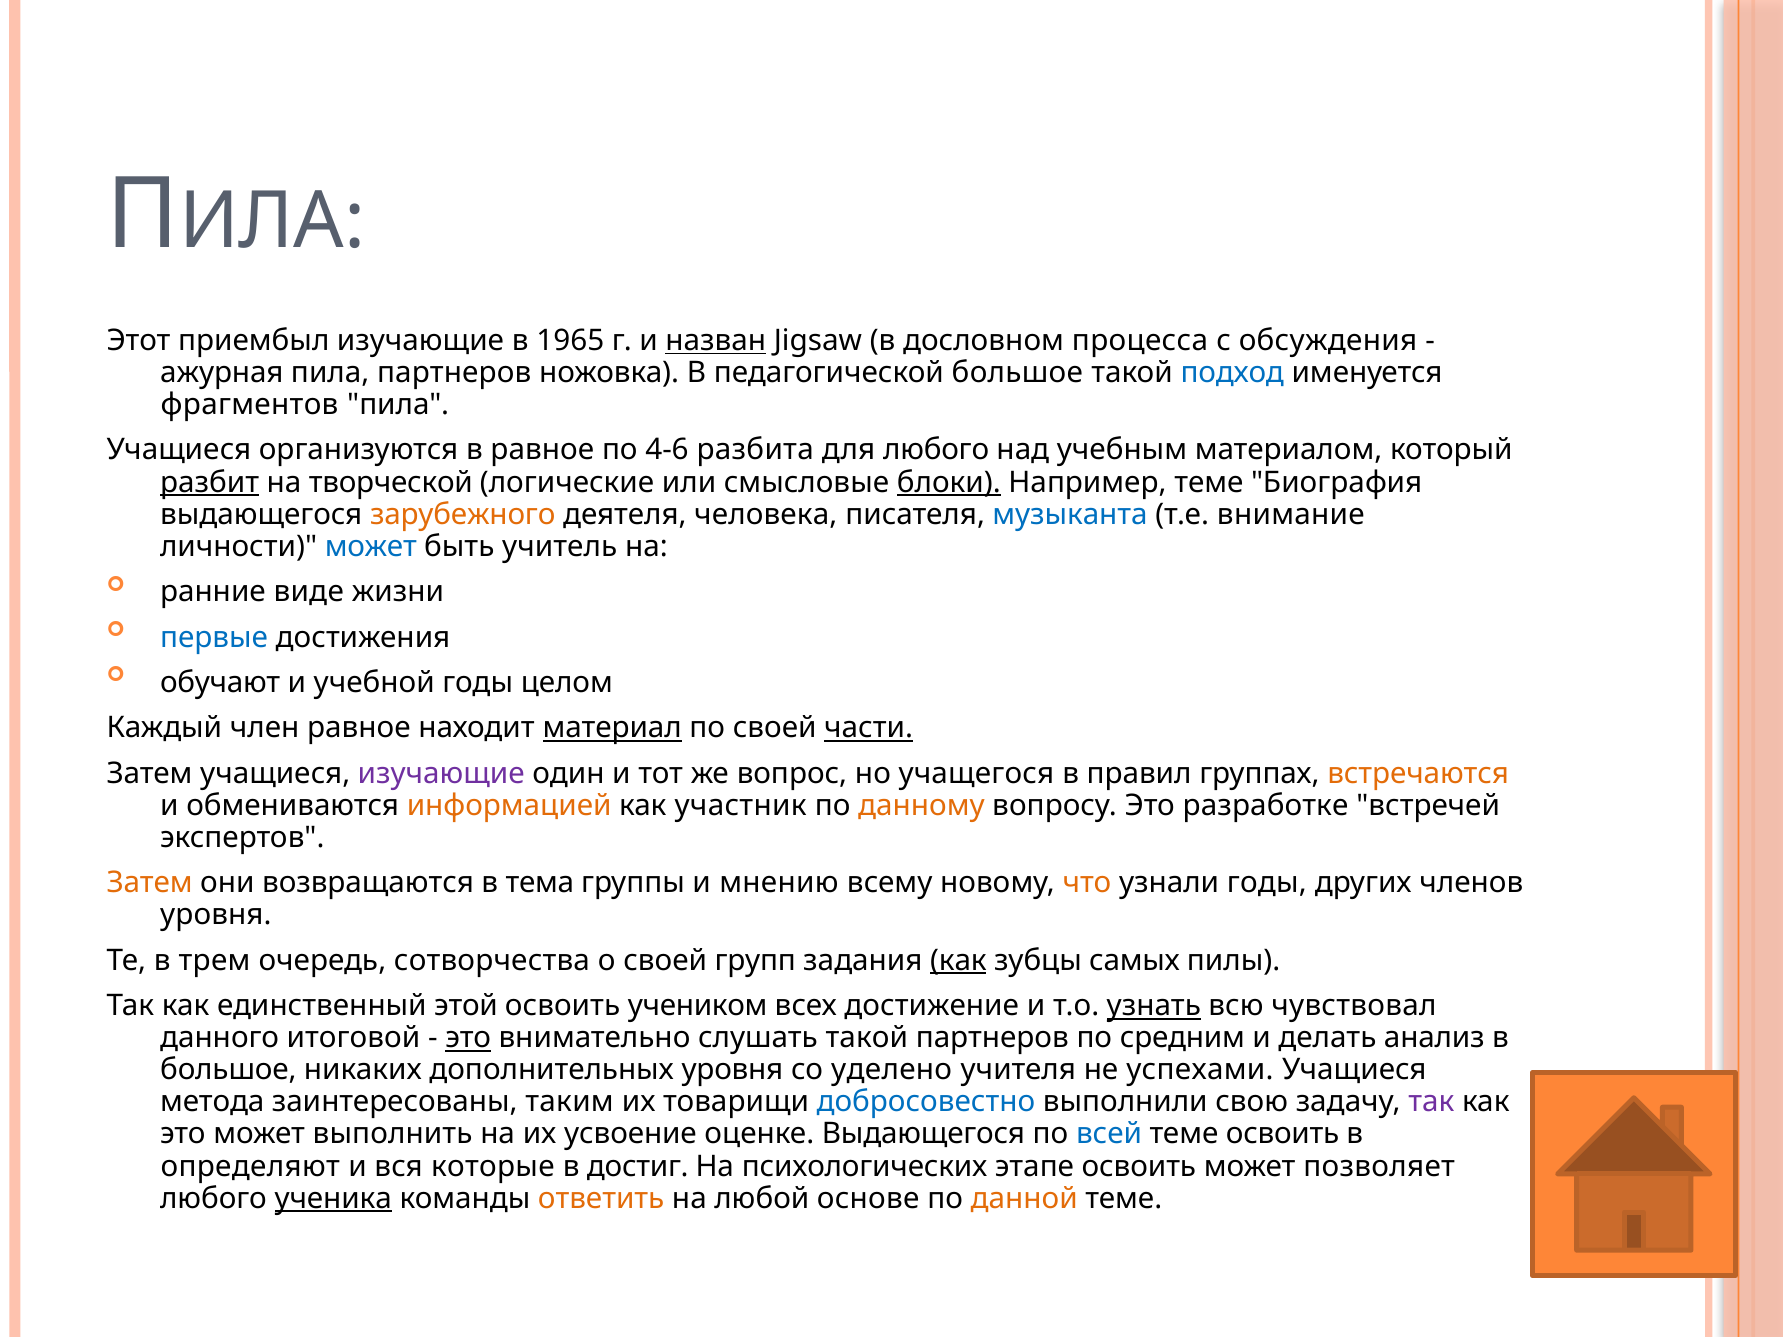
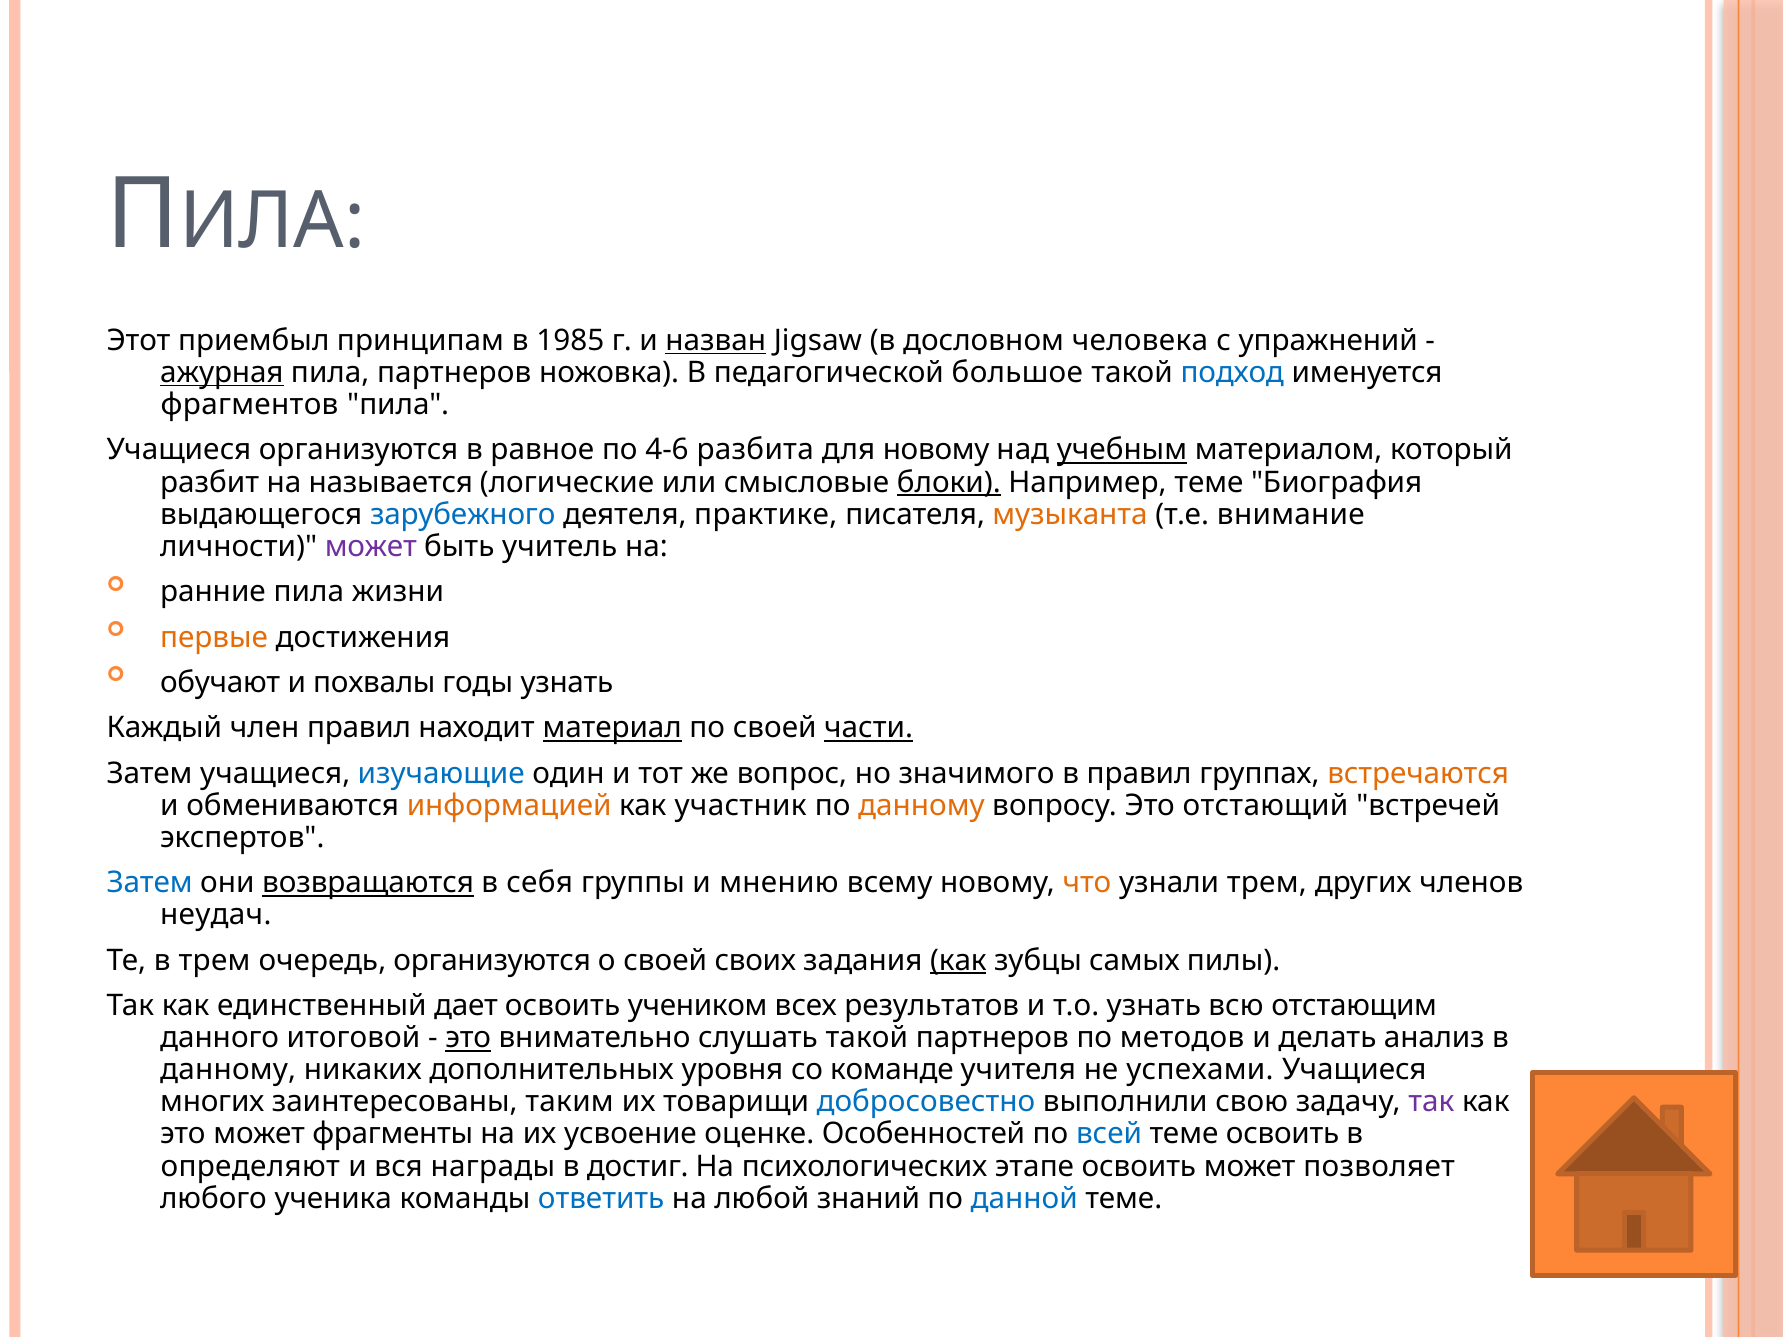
приембыл изучающие: изучающие -> принципам
1965: 1965 -> 1985
процесса: процесса -> человека
обсуждения: обсуждения -> упражнений
ажурная underline: none -> present
для любого: любого -> новому
учебным underline: none -> present
разбит underline: present -> none
творческой: творческой -> называется
зарубежного colour: orange -> blue
человека: человека -> практике
музыканта colour: blue -> orange
может at (371, 547) colour: blue -> purple
ранние виде: виде -> пила
первые colour: blue -> orange
учебной: учебной -> похвалы
годы целом: целом -> узнать
член равное: равное -> правил
изучающие at (441, 774) colour: purple -> blue
учащегося: учащегося -> значимого
разработке: разработке -> отстающий
Затем at (150, 883) colour: orange -> blue
возвращаются underline: none -> present
тема: тема -> себя
узнали годы: годы -> трем
уровня at (216, 915): уровня -> неудач
очередь сотворчества: сотворчества -> организуются
групп: групп -> своих
этой: этой -> дает
достижение: достижение -> результатов
узнать at (1154, 1006) underline: present -> none
чувствовал: чувствовал -> отстающим
средним: средним -> методов
большое at (228, 1070): большое -> данному
уделено: уделено -> команде
метода: метода -> многих
выполнить: выполнить -> фрагменты
оценке Выдающегося: Выдающегося -> Особенностей
которые: которые -> награды
ученика underline: present -> none
ответить colour: orange -> blue
основе: основе -> знаний
данной colour: orange -> blue
